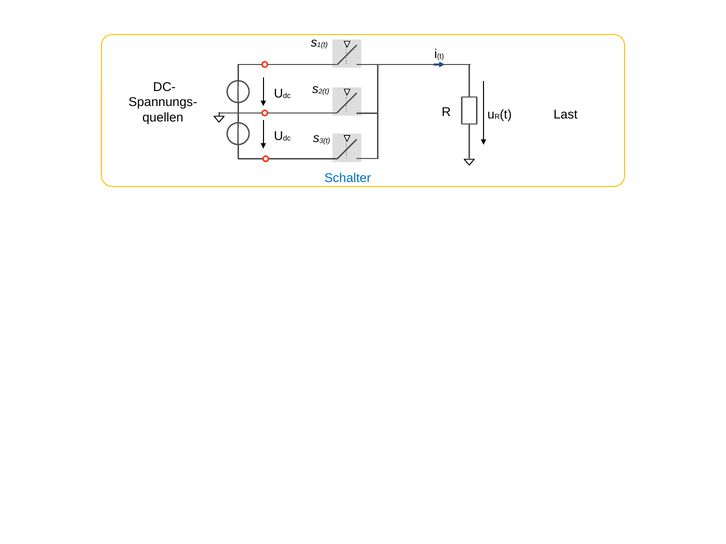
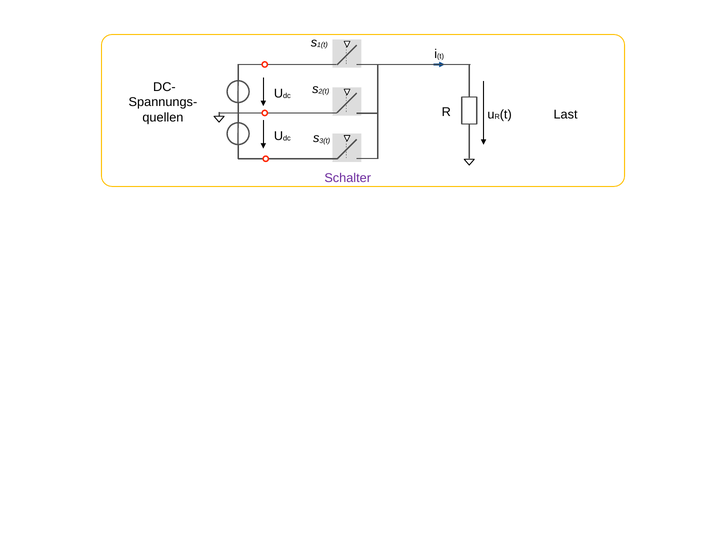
Schalter colour: blue -> purple
